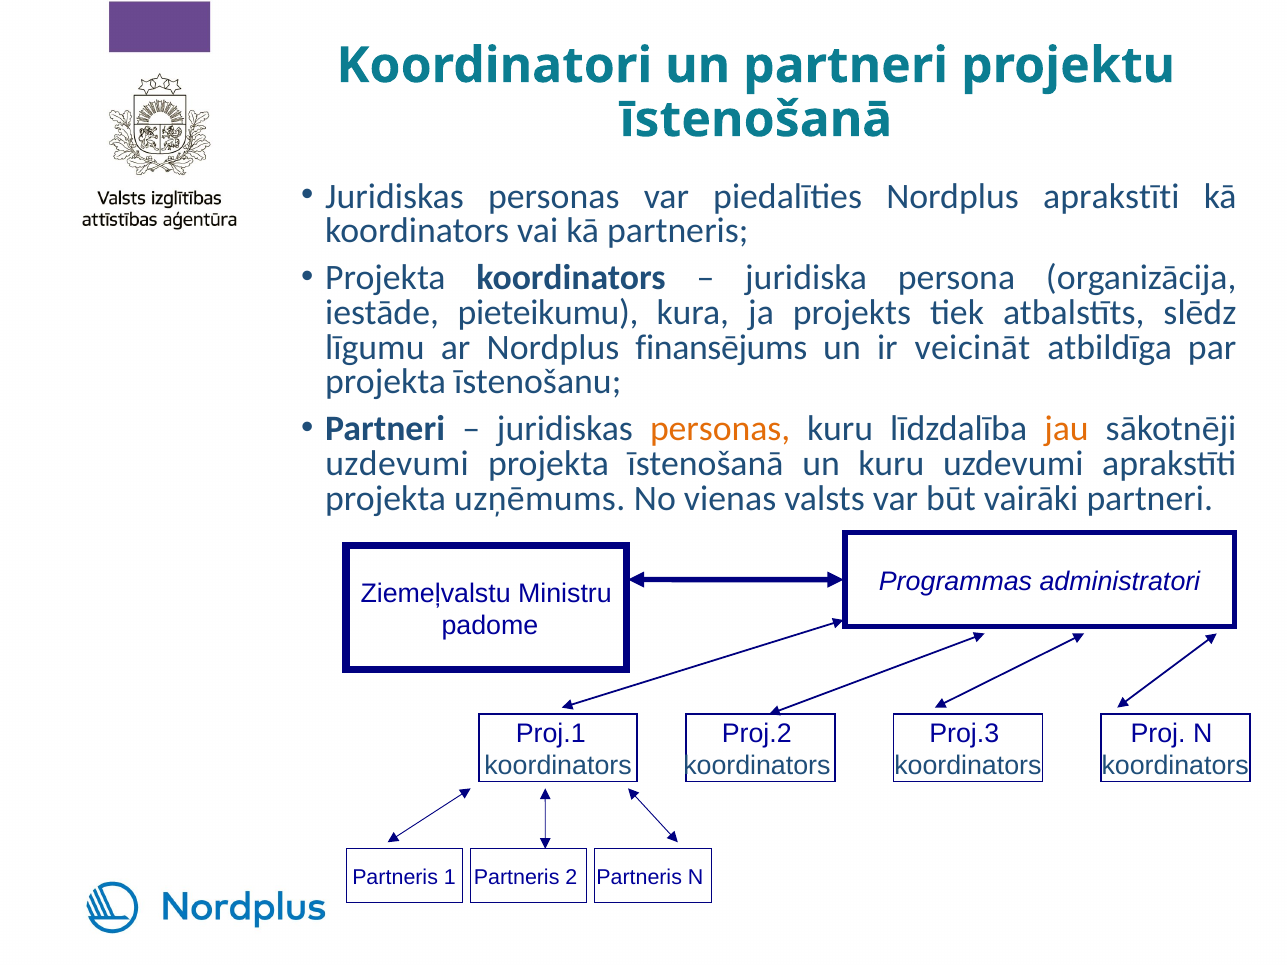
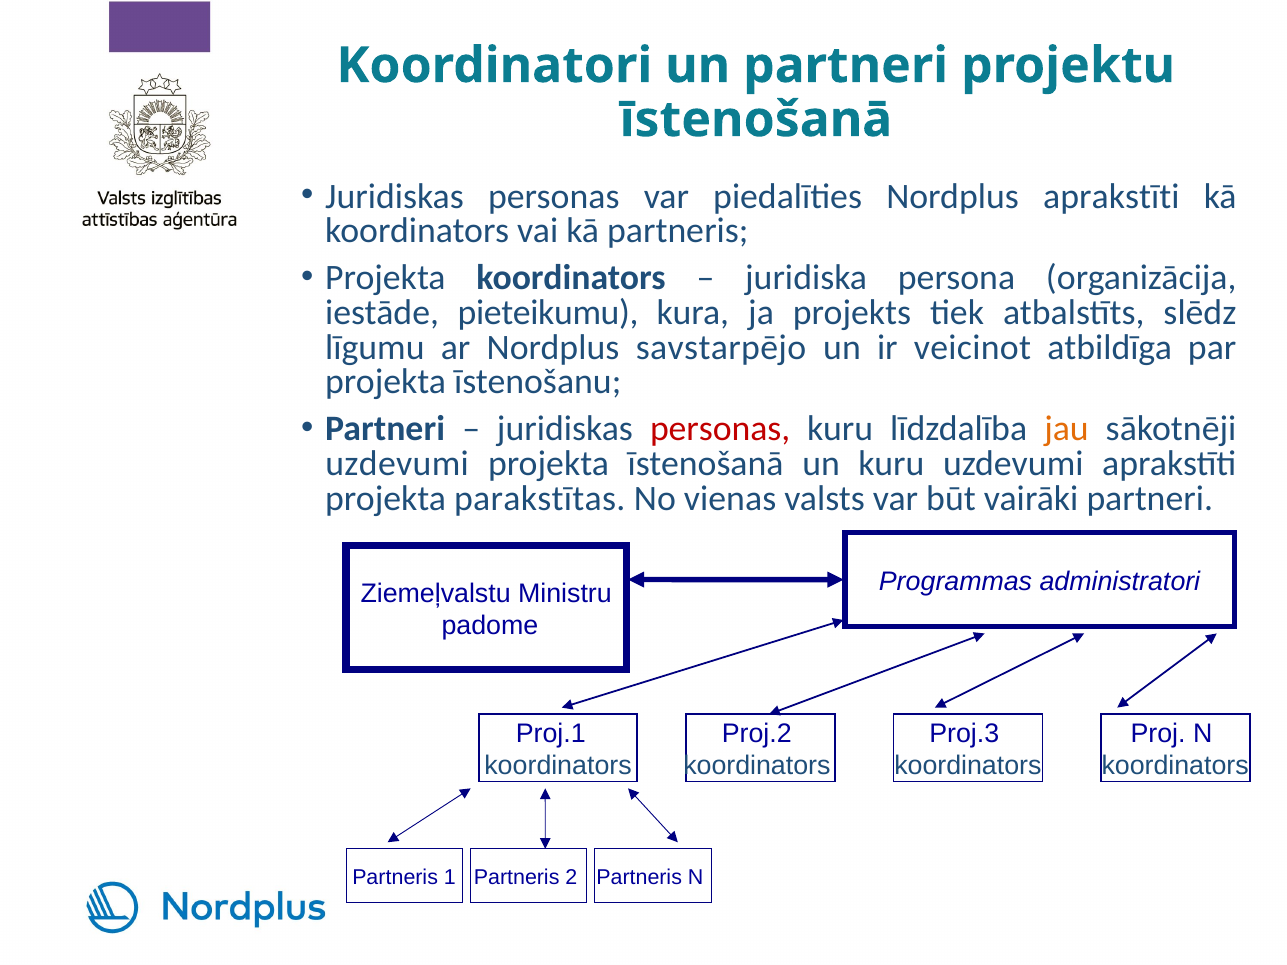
finansējums: finansējums -> savstarpējo
veicināt: veicināt -> veicinot
personas at (720, 429) colour: orange -> red
uzņēmums: uzņēmums -> parakstītas
